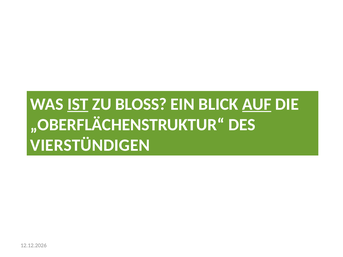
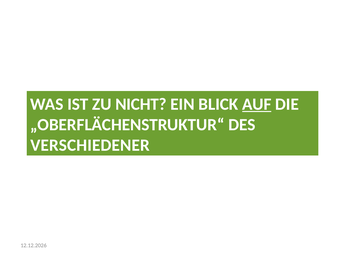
IST underline: present -> none
BLOSS: BLOSS -> NICHT
VIERSTÜNDIGEN: VIERSTÜNDIGEN -> VERSCHIEDENER
